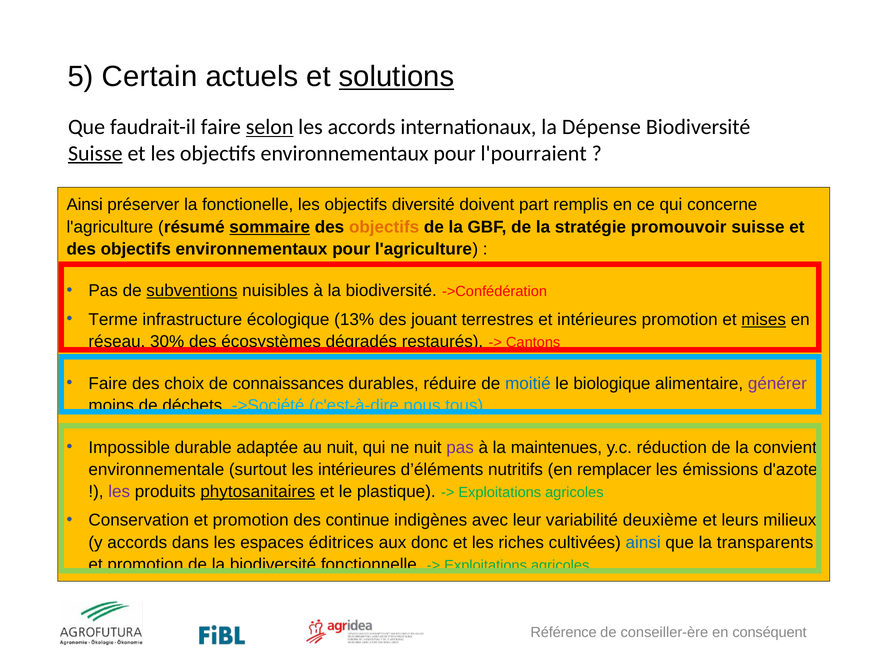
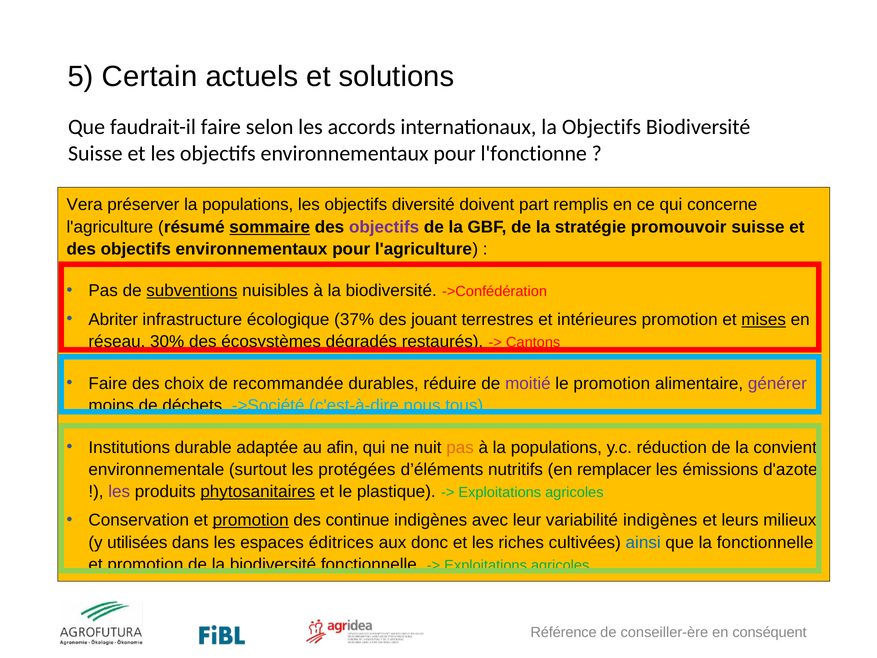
solutions underline: present -> none
selon underline: present -> none
la Dépense: Dépense -> Objectifs
Suisse at (95, 153) underline: present -> none
l'pourraient: l'pourraient -> l'fonctionne
Ainsi at (85, 205): Ainsi -> Vera
préserver la fonctionelle: fonctionelle -> populations
objectifs at (384, 227) colour: orange -> purple
Terme: Terme -> Abriter
13%: 13% -> 37%
connaissances: connaissances -> recommandée
moitié colour: blue -> purple
le biologique: biologique -> promotion
Impossible: Impossible -> Institutions
au nuit: nuit -> afin
pas at (460, 447) colour: purple -> orange
à la maintenues: maintenues -> populations
les intérieures: intérieures -> protégées
promotion at (251, 520) underline: none -> present
variabilité deuxième: deuxième -> indigènes
y accords: accords -> utilisées
la transparents: transparents -> fonctionnelle
